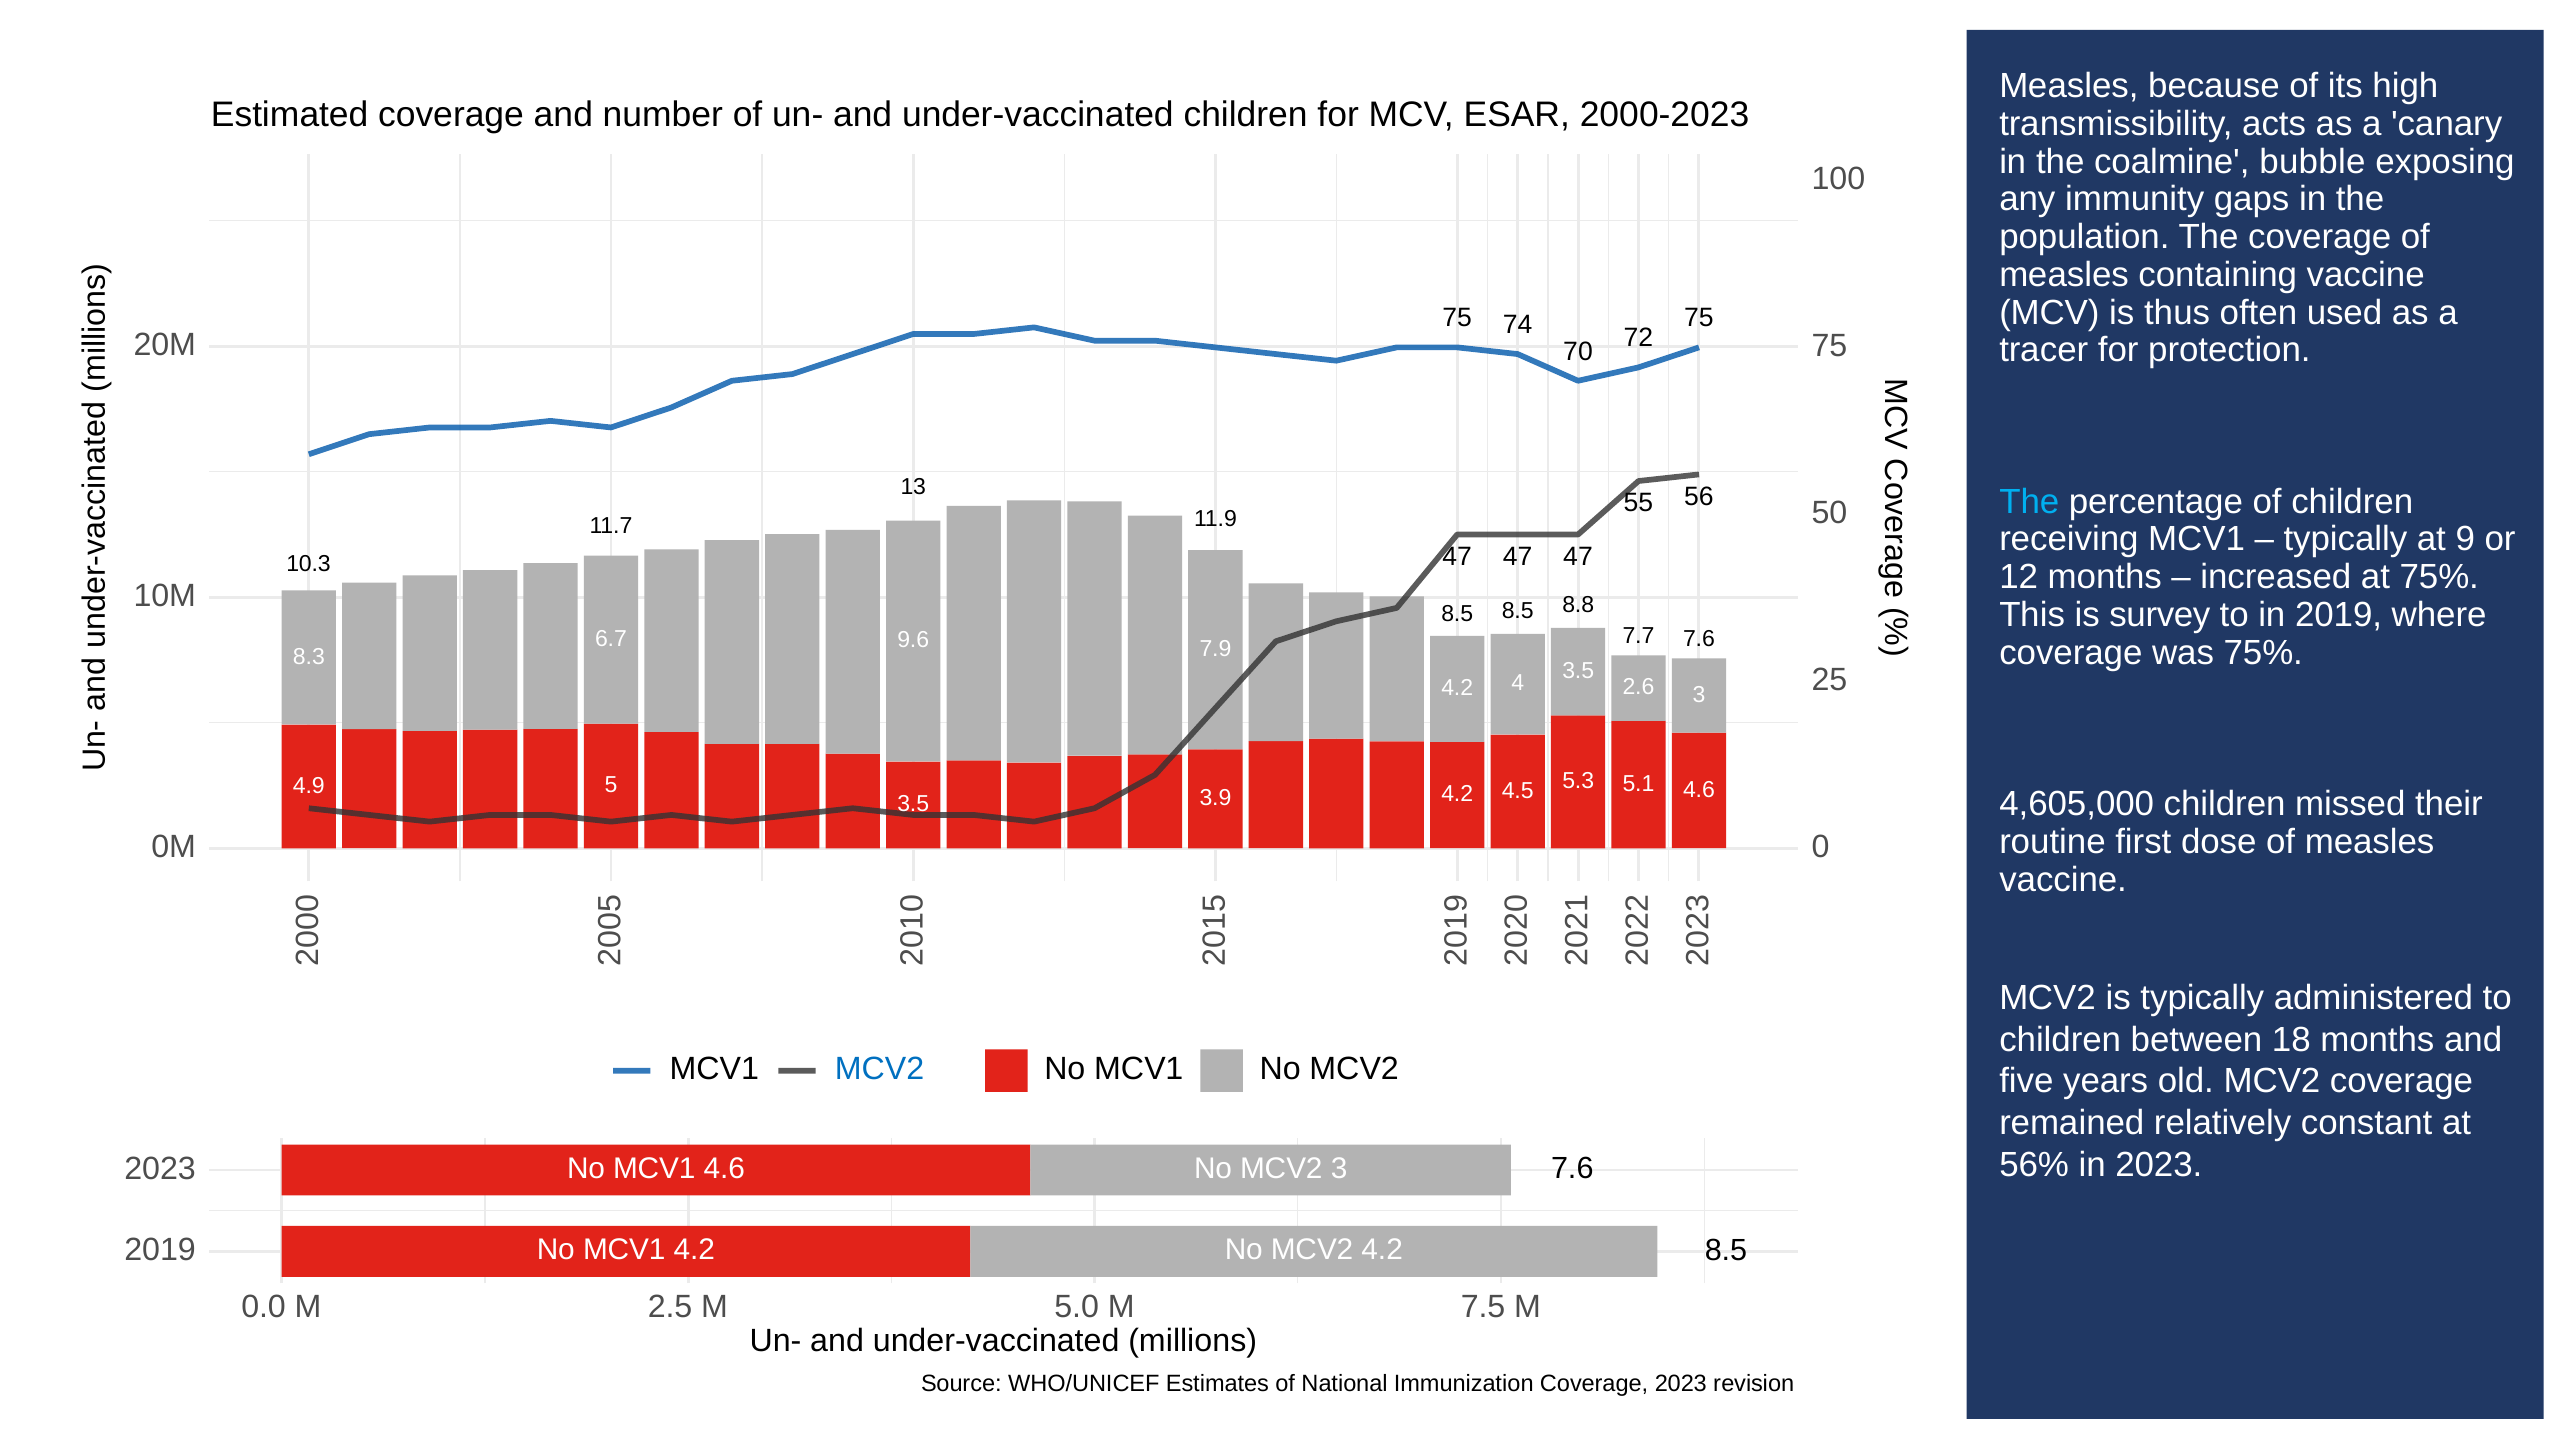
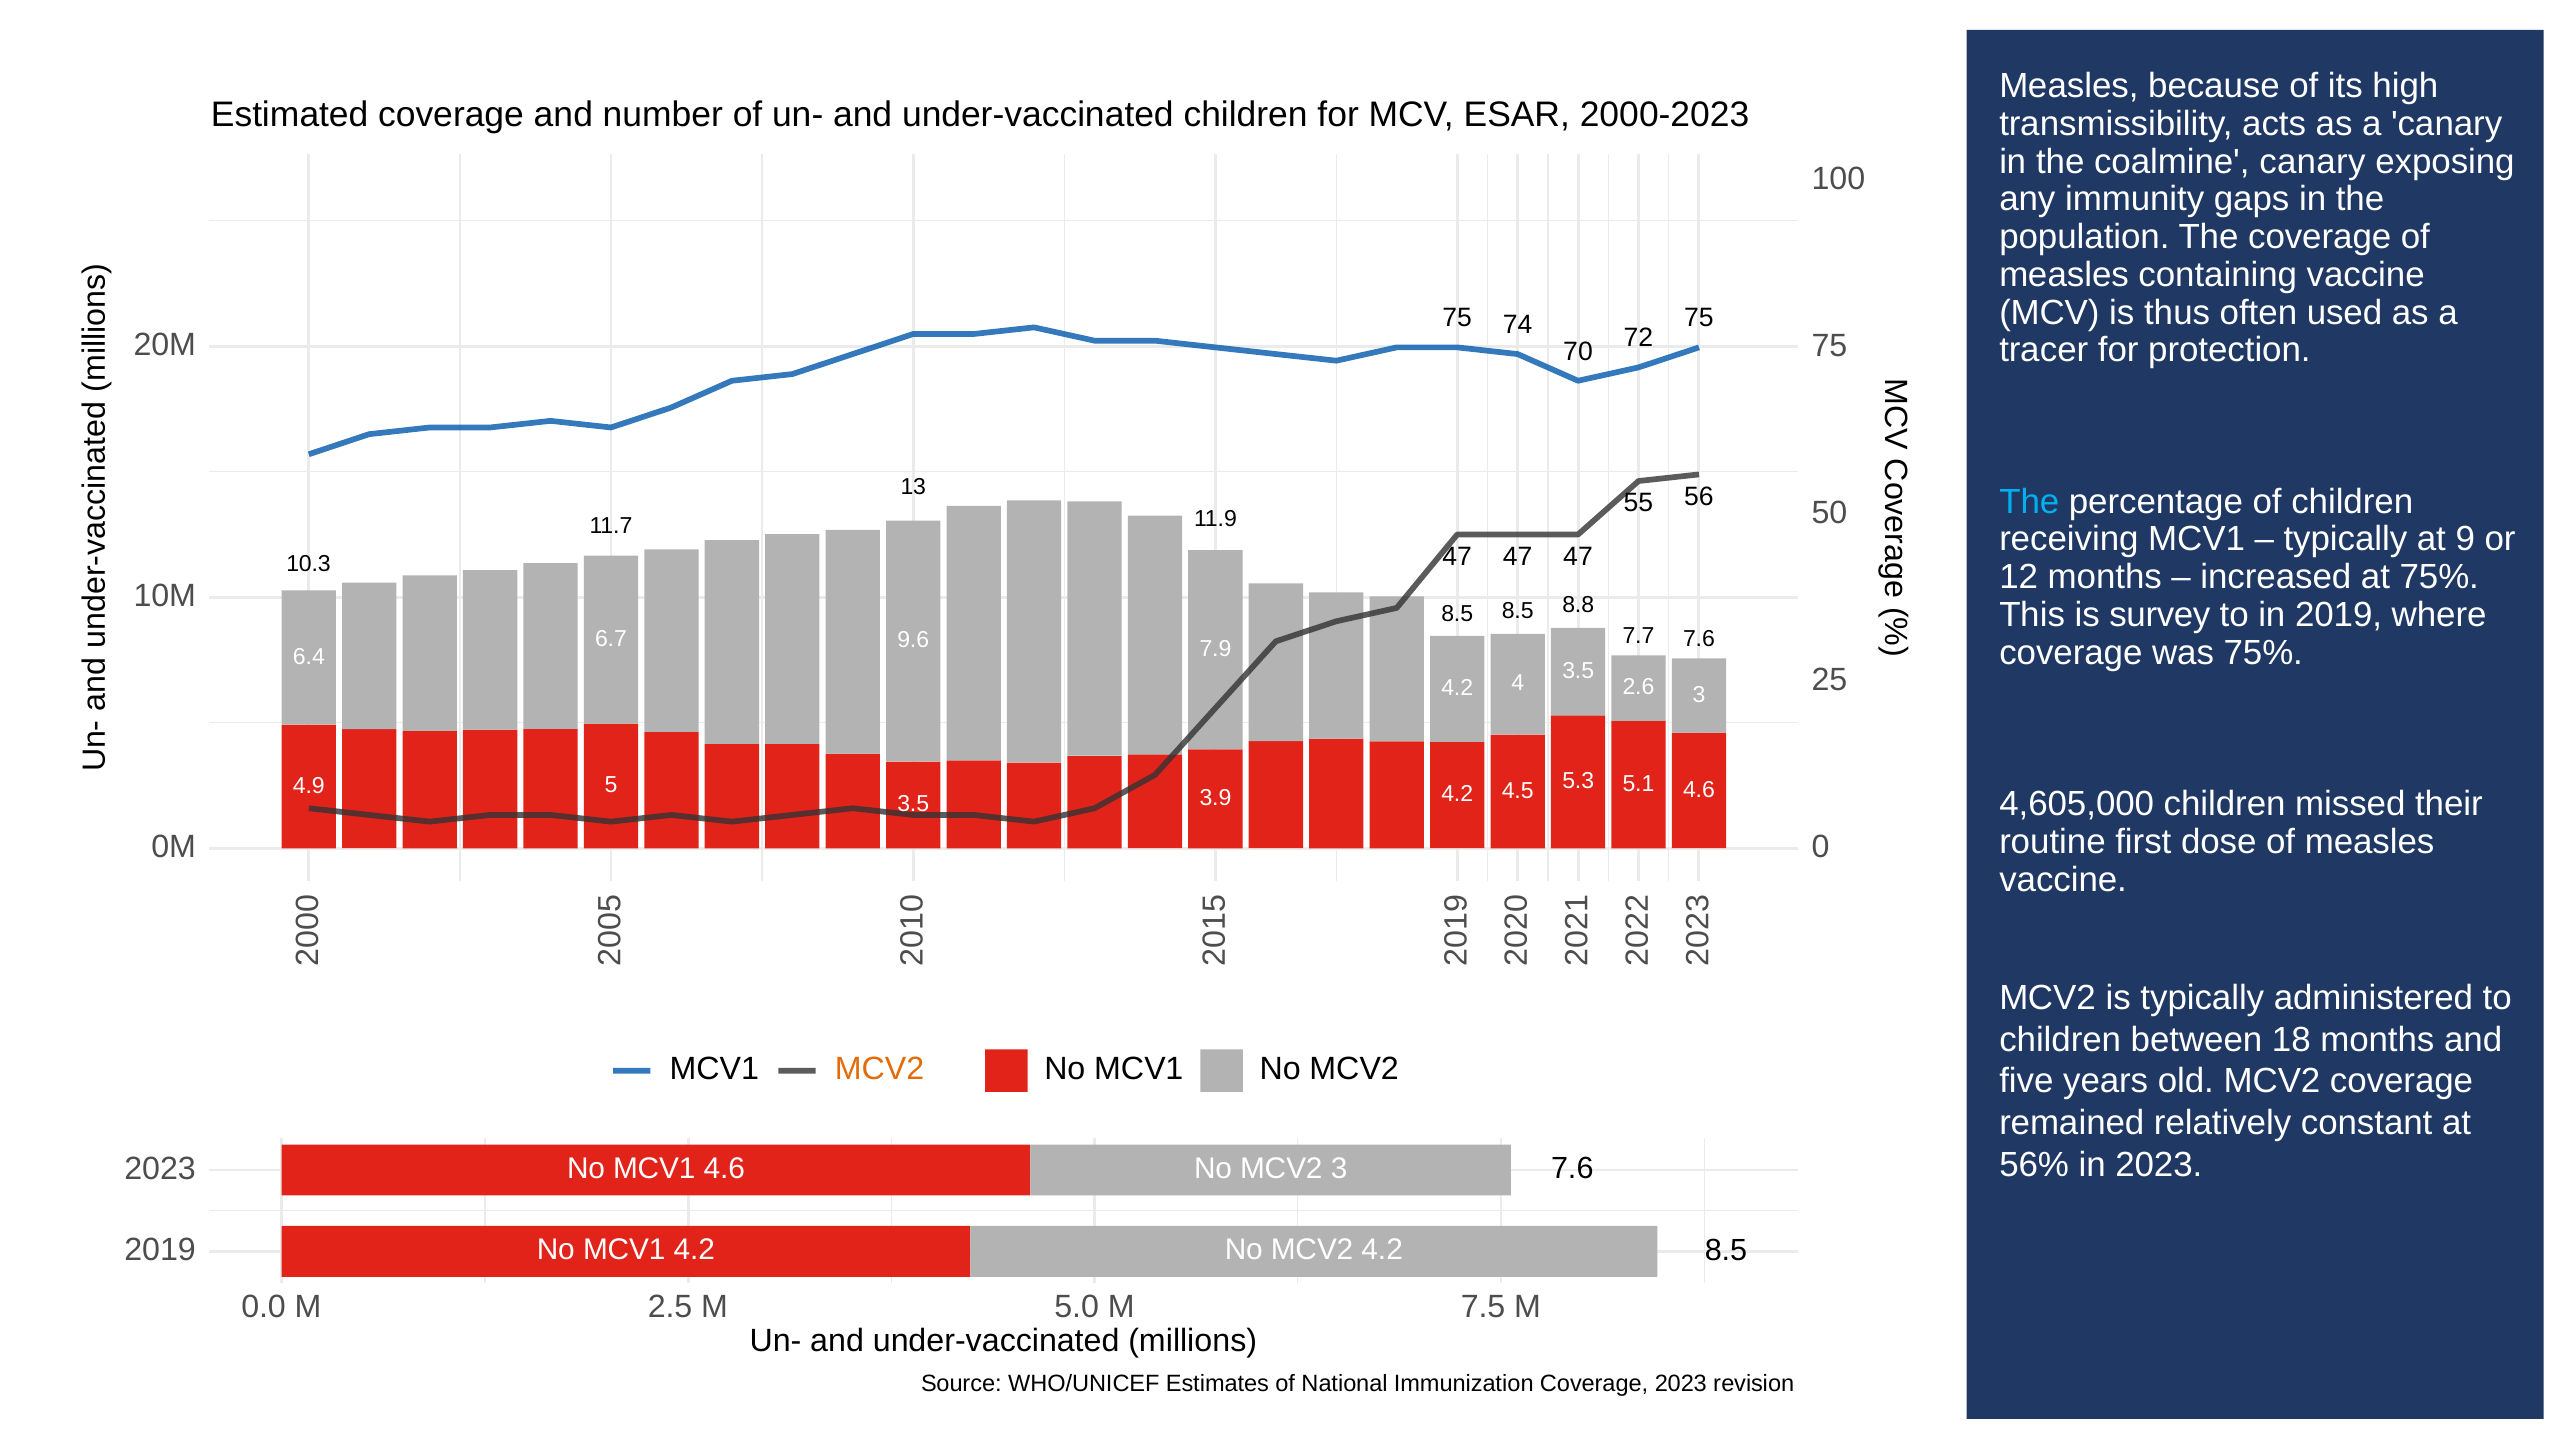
coalmine bubble: bubble -> canary
8.3: 8.3 -> 6.4
MCV2 at (880, 1069) colour: blue -> orange
